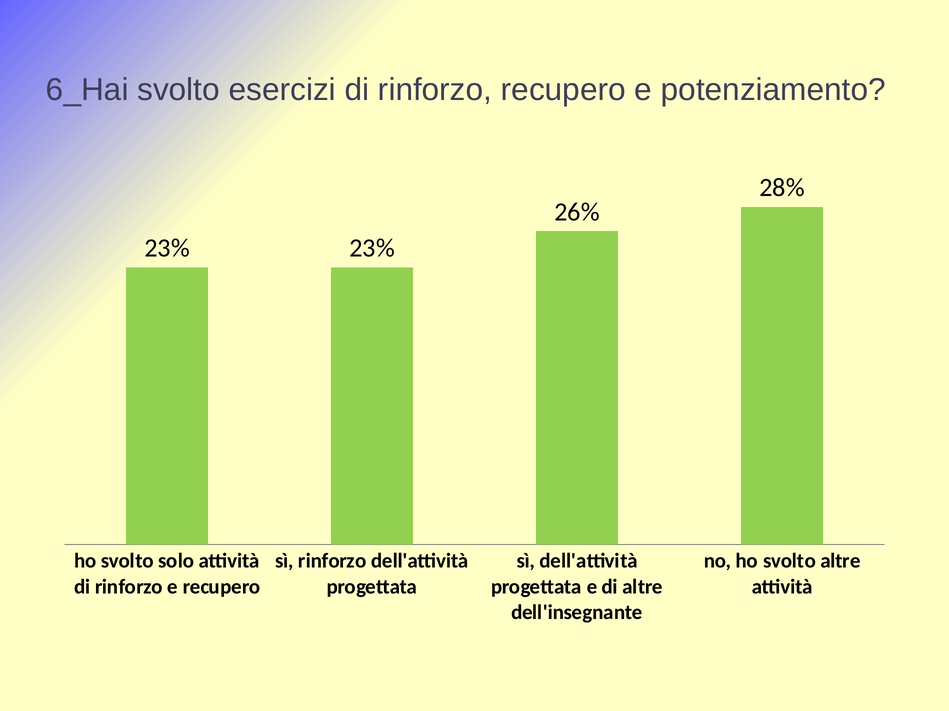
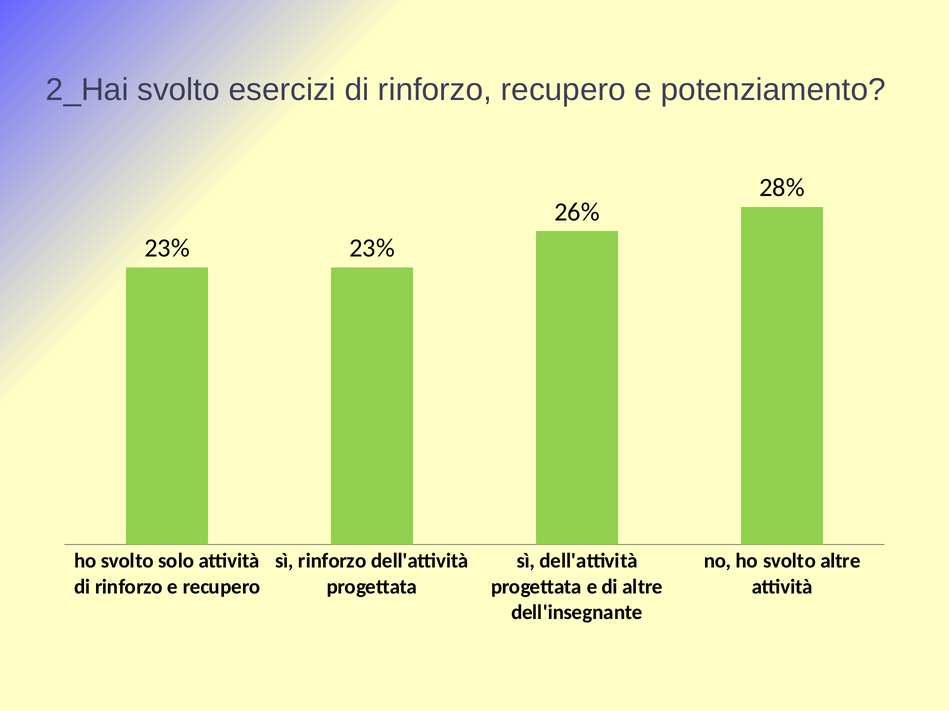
6_Hai: 6_Hai -> 2_Hai
